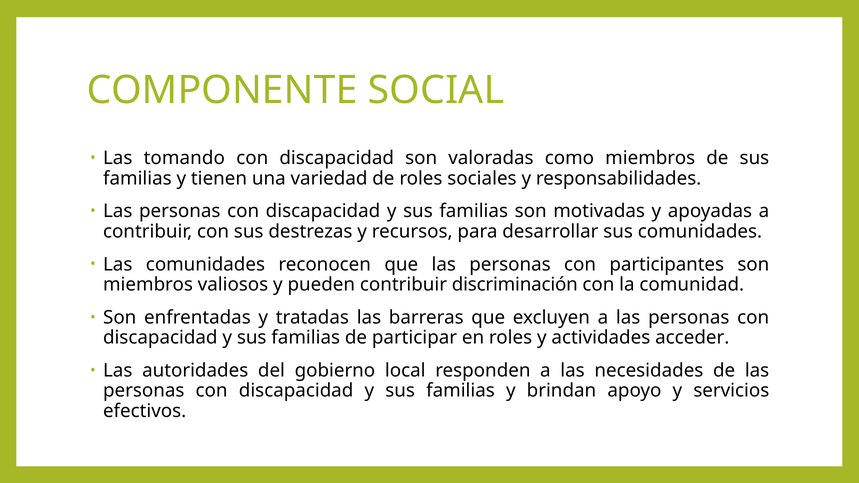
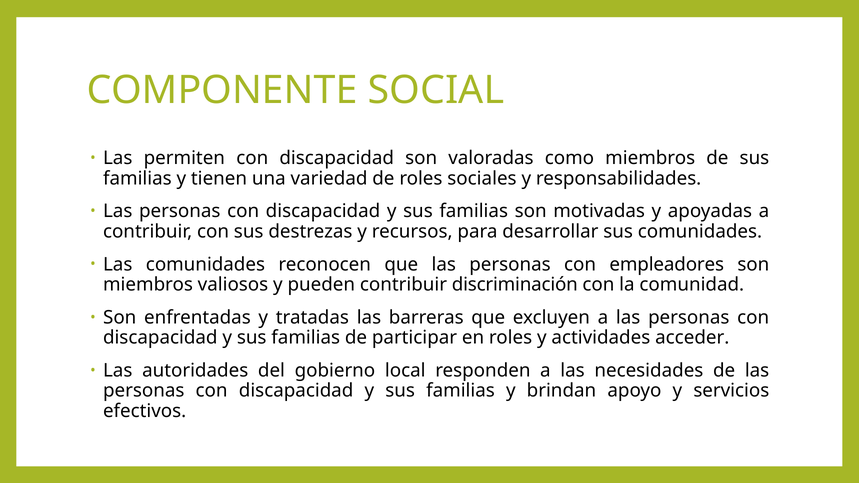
tomando: tomando -> permiten
participantes: participantes -> empleadores
